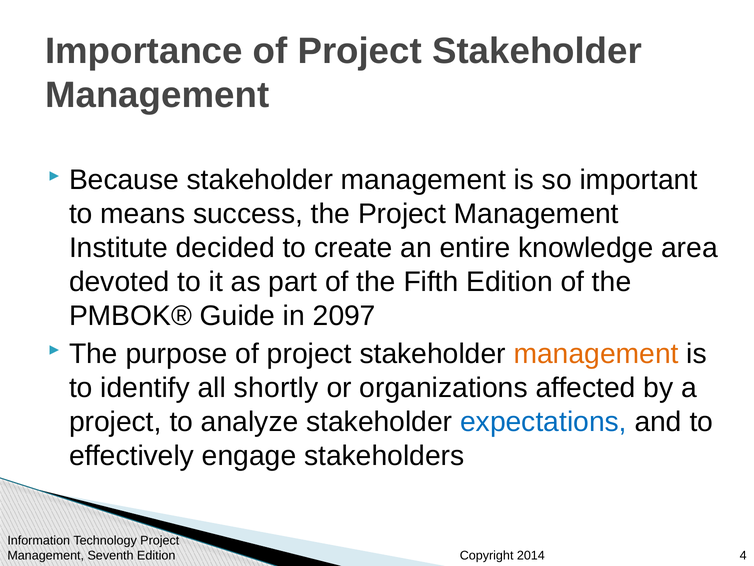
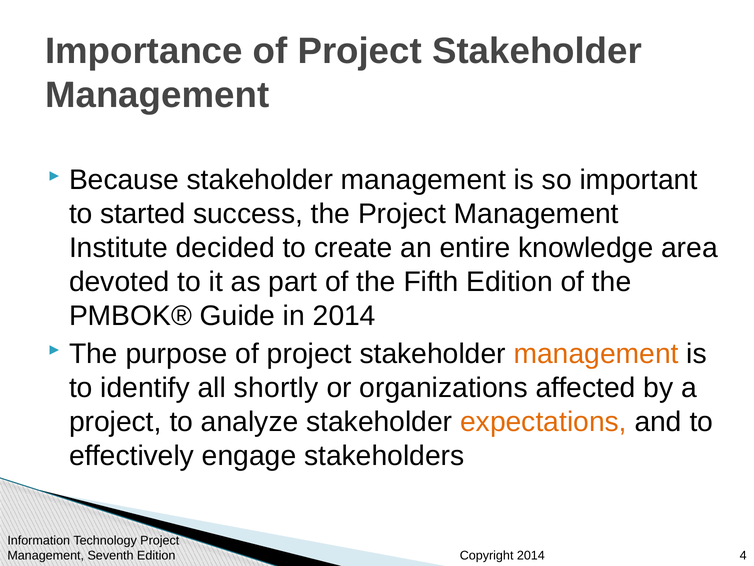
means: means -> started
in 2097: 2097 -> 2014
expectations colour: blue -> orange
